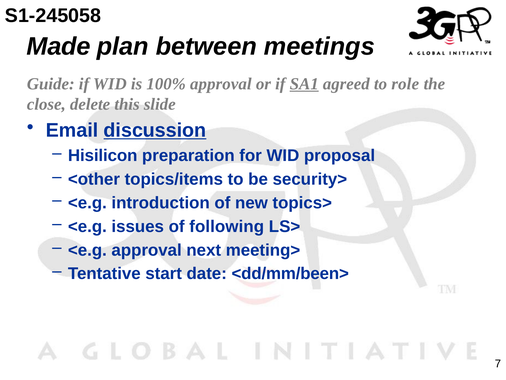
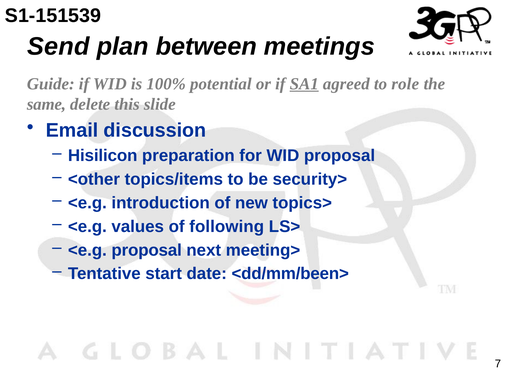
S1-245058: S1-245058 -> S1-151539
Made: Made -> Send
100% approval: approval -> potential
close: close -> same
discussion underline: present -> none
issues: issues -> values
<e.g approval: approval -> proposal
